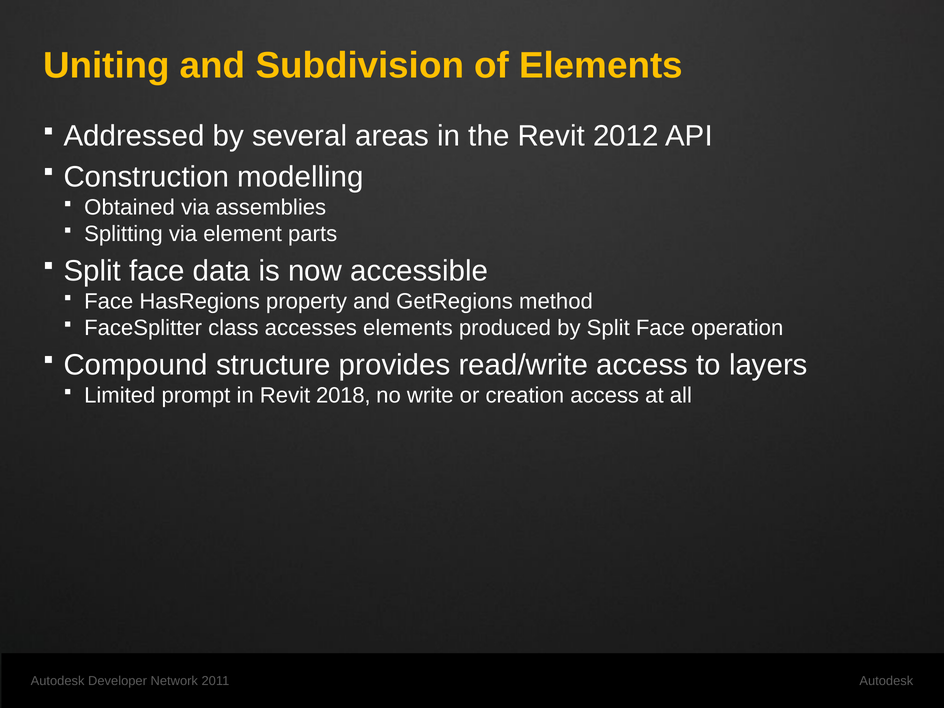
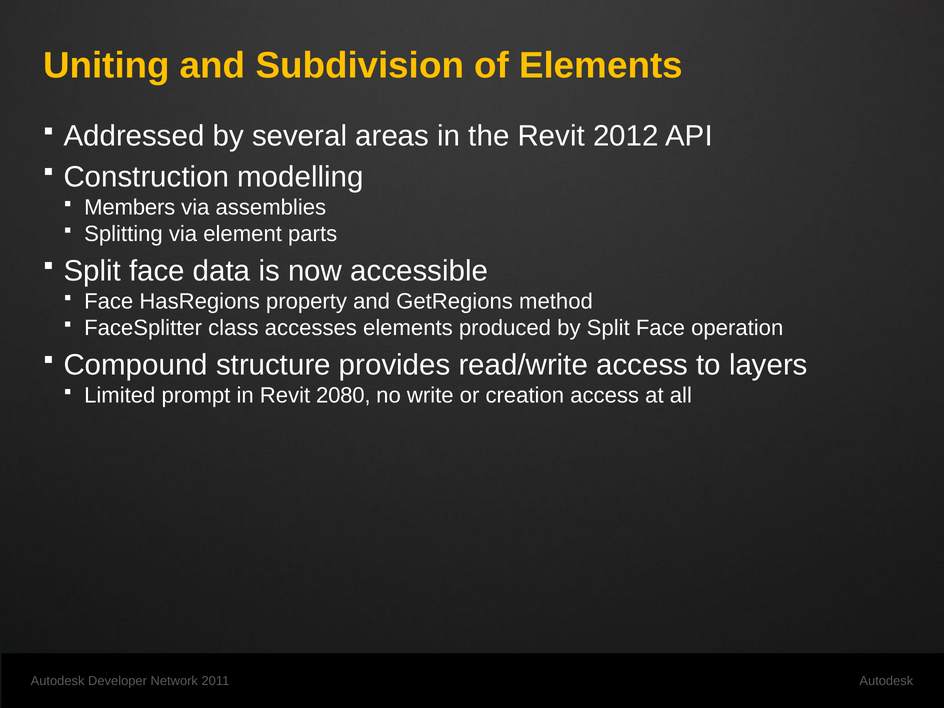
Obtained: Obtained -> Members
2018: 2018 -> 2080
